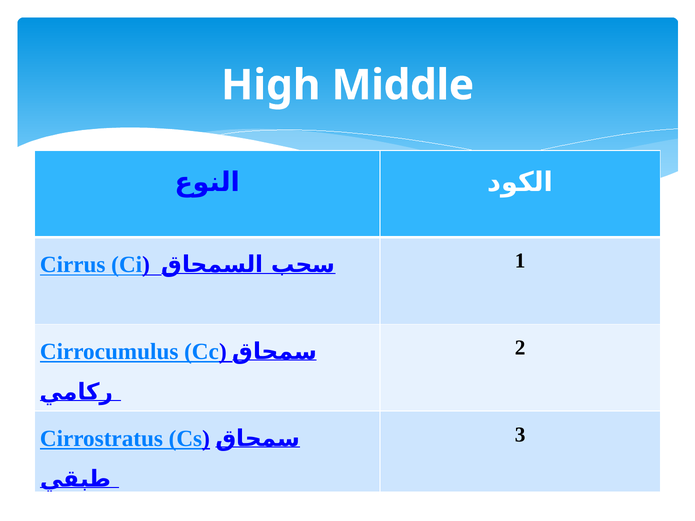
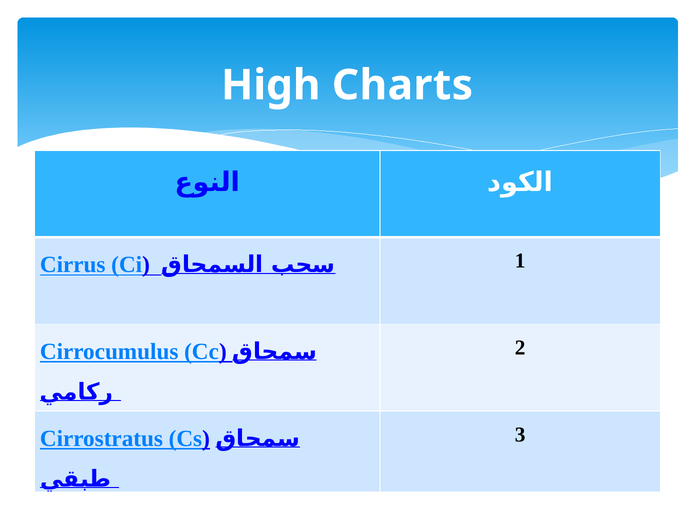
Middle: Middle -> Charts
